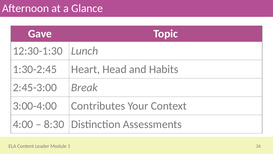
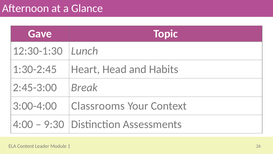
Contributes: Contributes -> Classrooms
8:30: 8:30 -> 9:30
